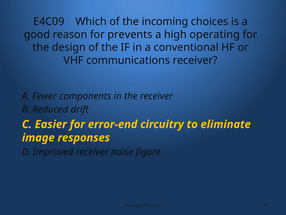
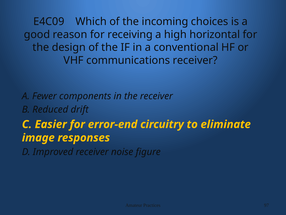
prevents: prevents -> receiving
operating: operating -> horizontal
